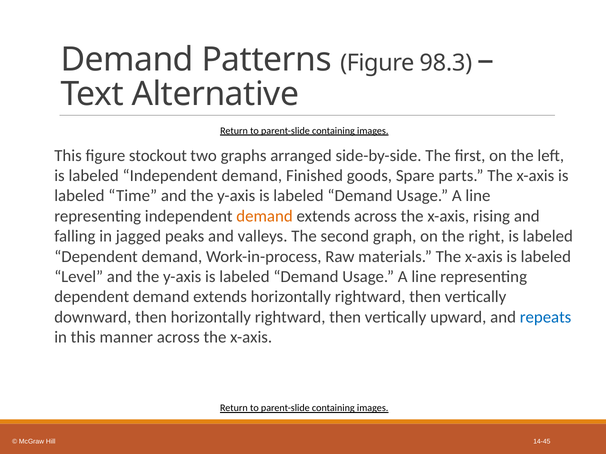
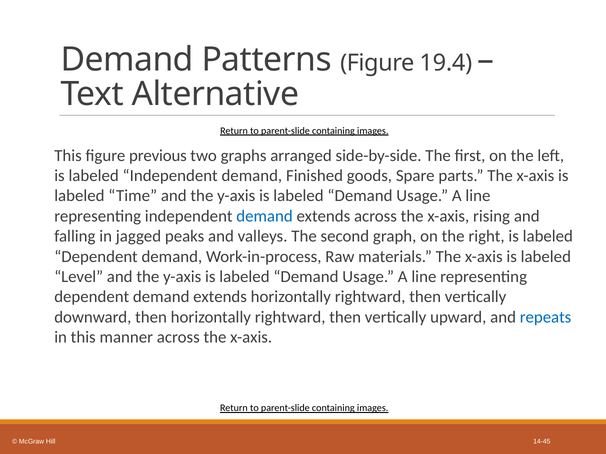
98.3: 98.3 -> 19.4
stockout: stockout -> previous
demand at (265, 216) colour: orange -> blue
